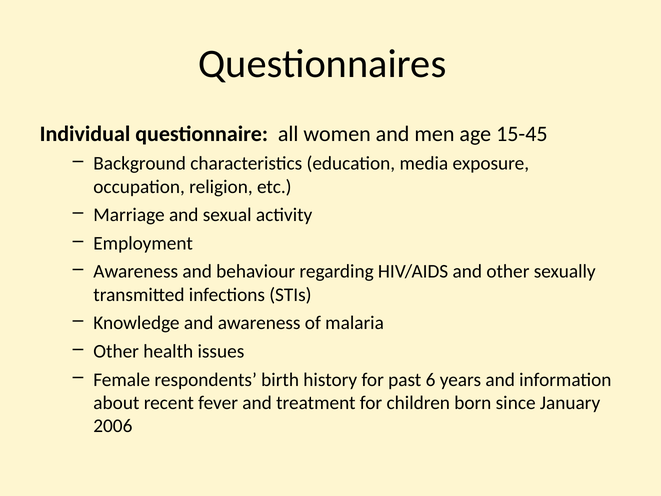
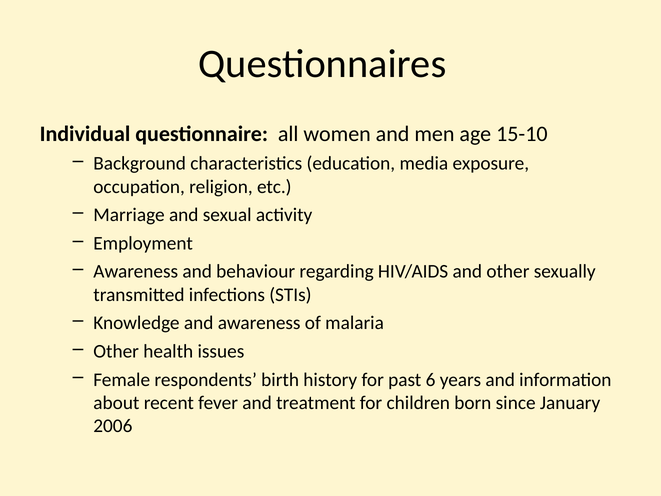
15-45: 15-45 -> 15-10
